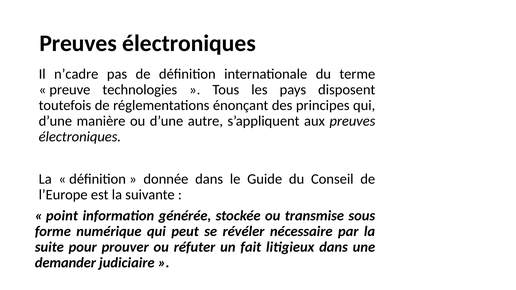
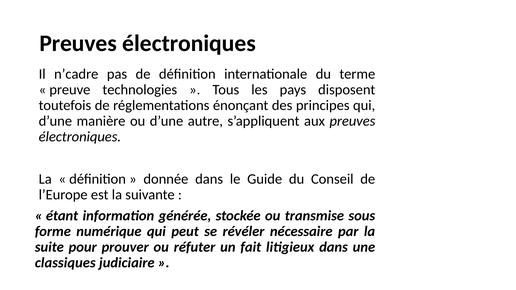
point: point -> étant
demander: demander -> classiques
